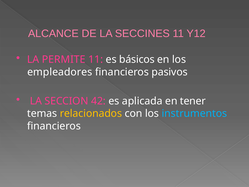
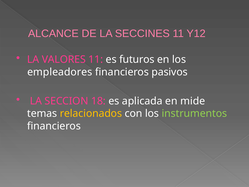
PERMITE: PERMITE -> VALORES
básicos: básicos -> futuros
42: 42 -> 18
tener: tener -> mide
instrumentos colour: light blue -> light green
